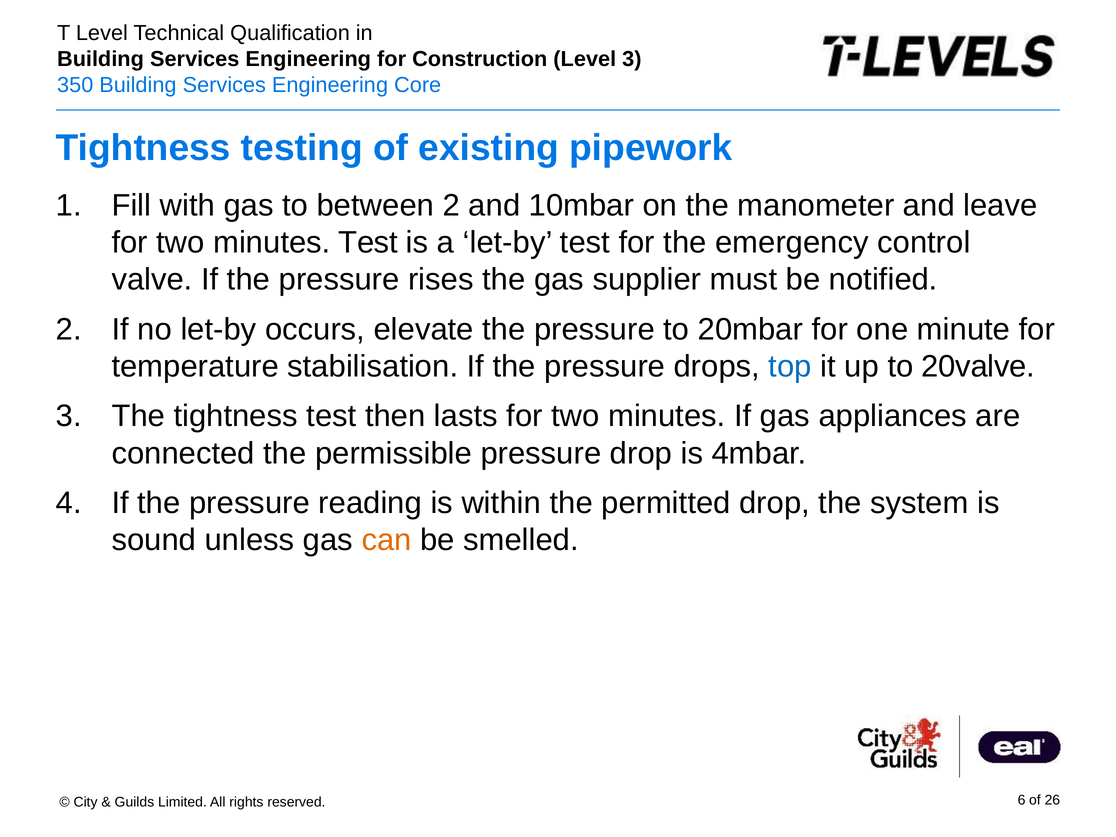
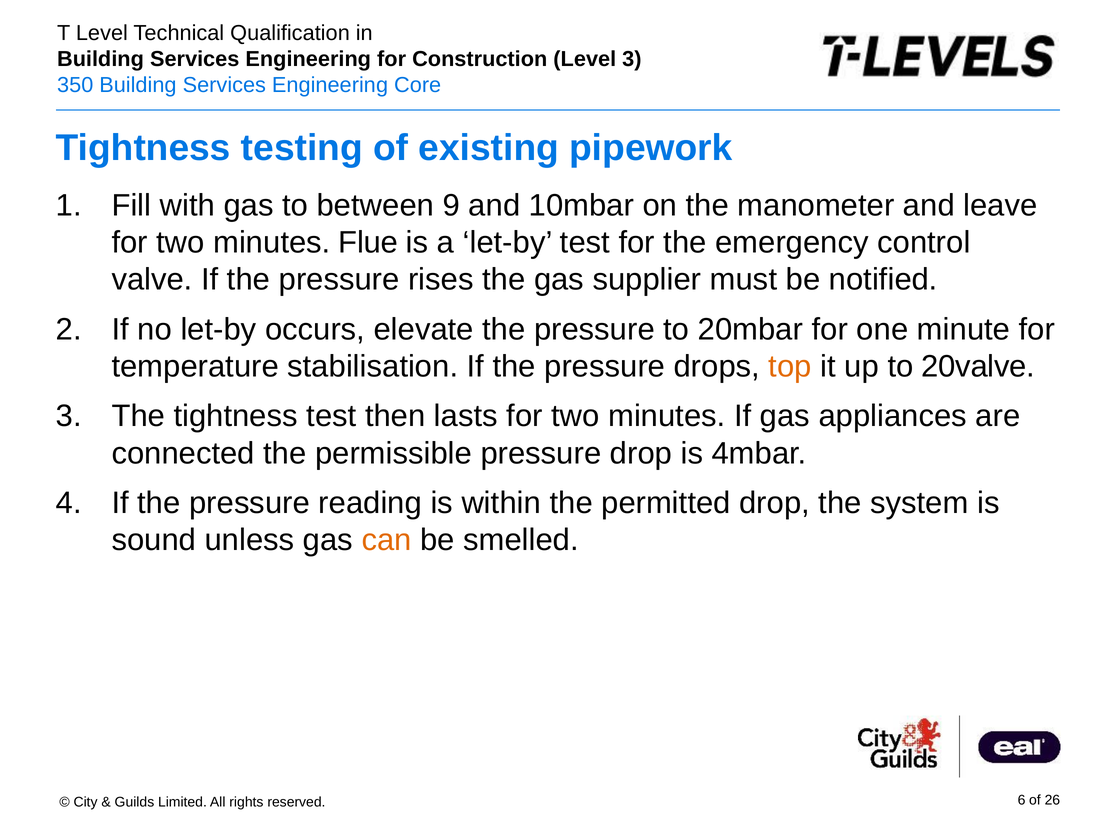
between 2: 2 -> 9
minutes Test: Test -> Flue
top colour: blue -> orange
